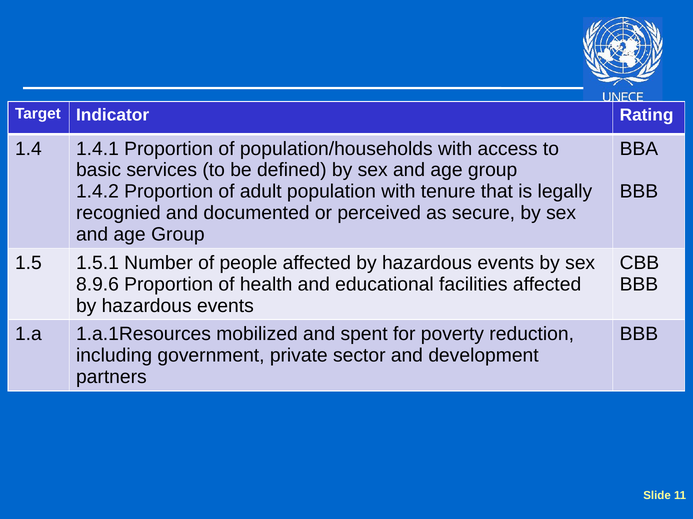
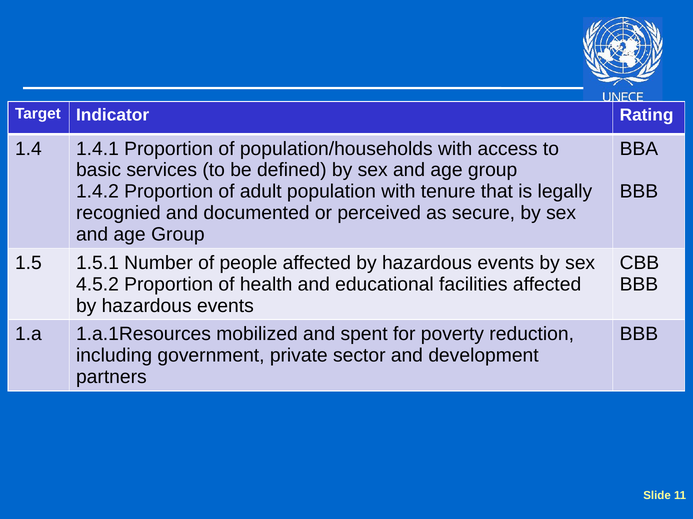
8.9.6: 8.9.6 -> 4.5.2
